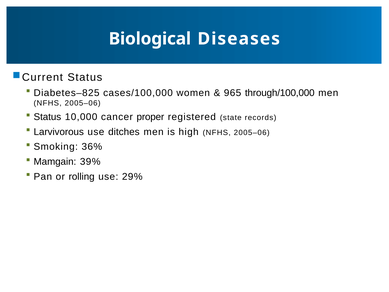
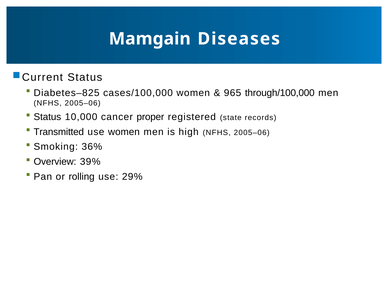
Biological: Biological -> Mamgain
Larvivorous: Larvivorous -> Transmitted
use ditches: ditches -> women
Mamgain: Mamgain -> Overview
